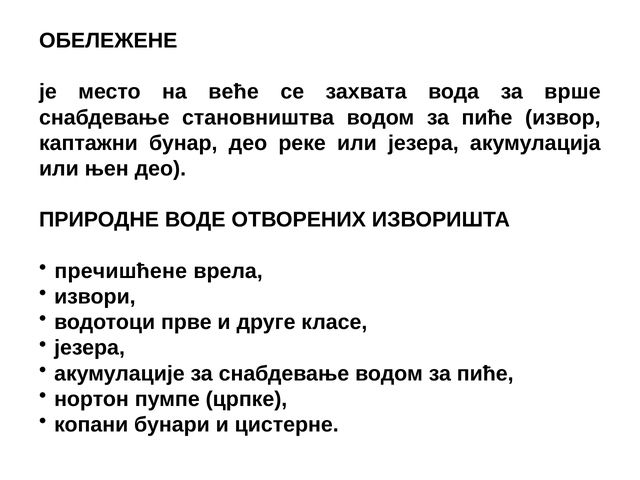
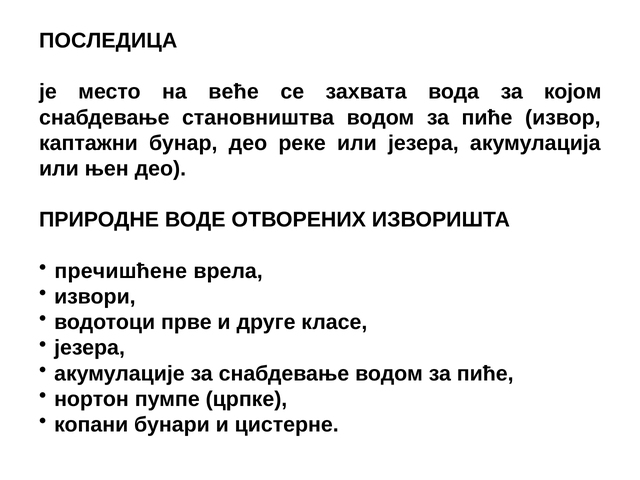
ОБЕЛЕЖЕНЕ: ОБЕЛЕЖЕНЕ -> ПОСЛЕДИЦА
врше: врше -> којом
